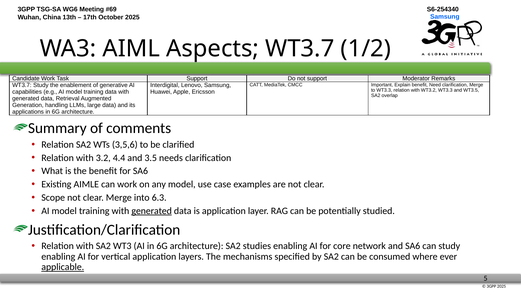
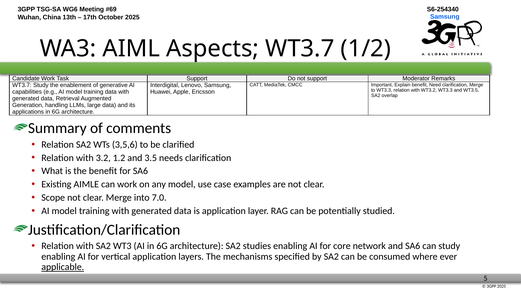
4.4: 4.4 -> 1.2
6.3: 6.3 -> 7.0
generated at (152, 211) underline: present -> none
